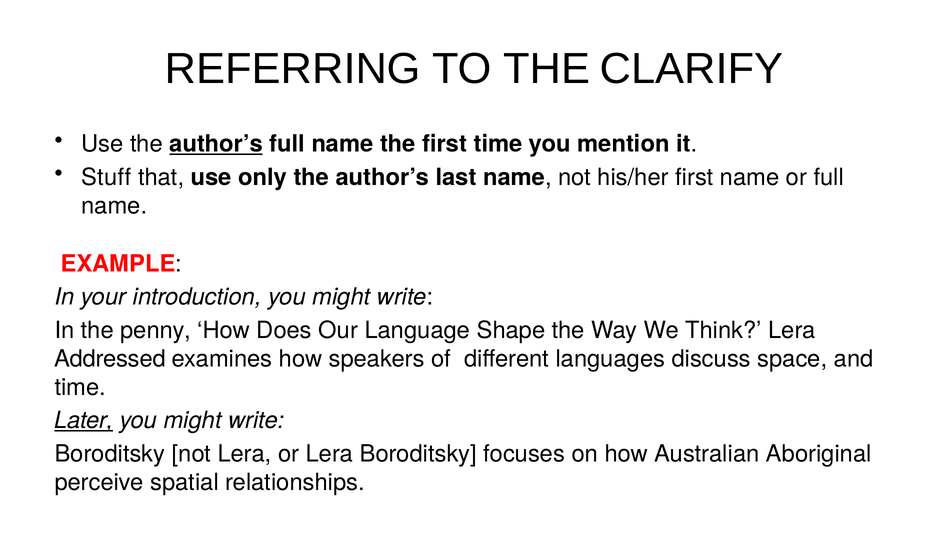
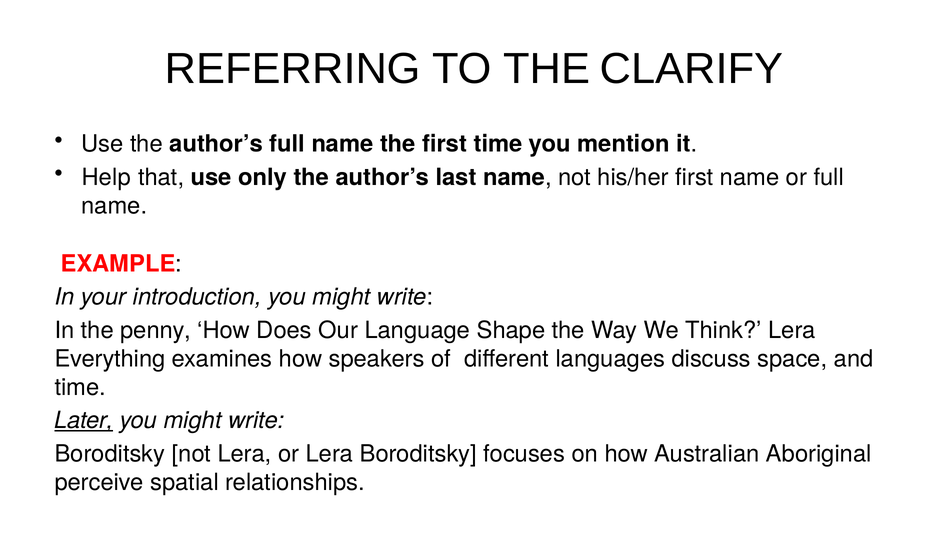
author’s at (216, 144) underline: present -> none
Stuff: Stuff -> Help
Addressed: Addressed -> Everything
